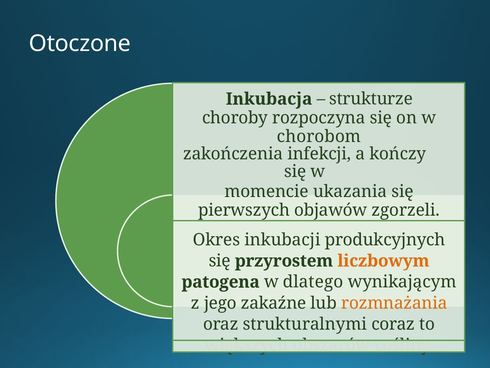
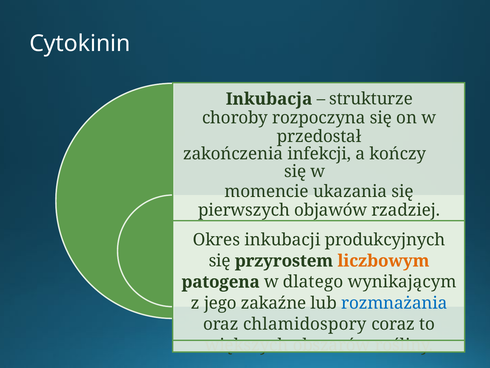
Otoczone: Otoczone -> Cytokinin
chorobom: chorobom -> przedostał
zgorzeli: zgorzeli -> rzadziej
rozmnażania colour: orange -> blue
strukturalnymi: strukturalnymi -> chlamidospory
